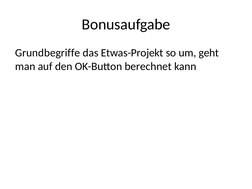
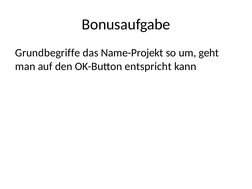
Etwas-Projekt: Etwas-Projekt -> Name-Projekt
berechnet: berechnet -> entspricht
